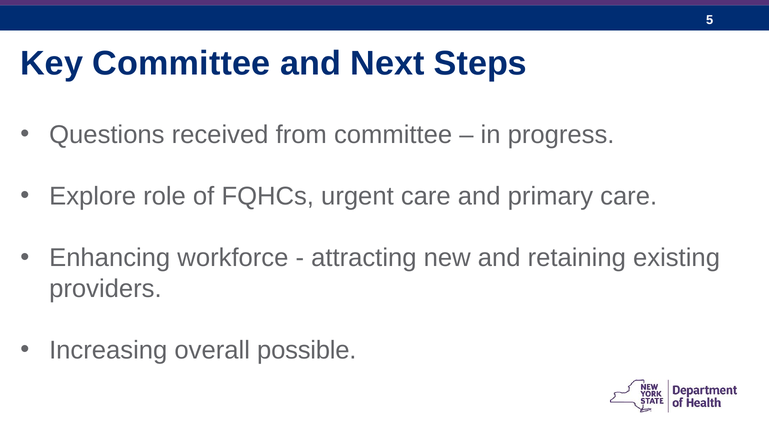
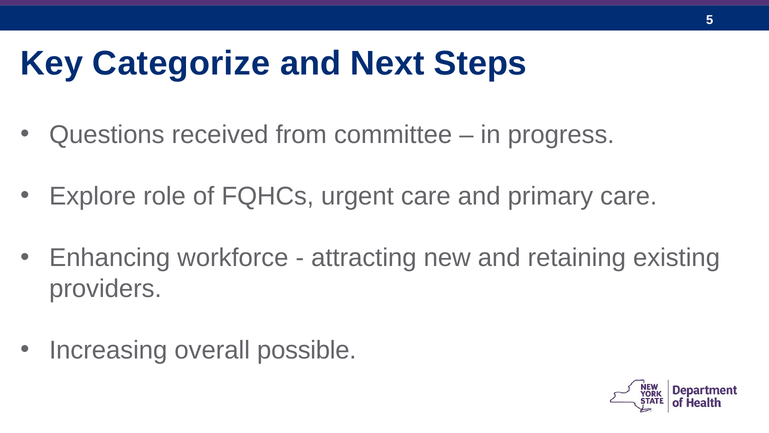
Key Committee: Committee -> Categorize
